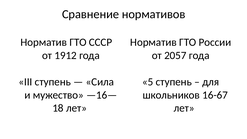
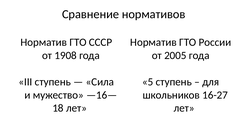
1912: 1912 -> 1908
2057: 2057 -> 2005
16-67: 16-67 -> 16-27
